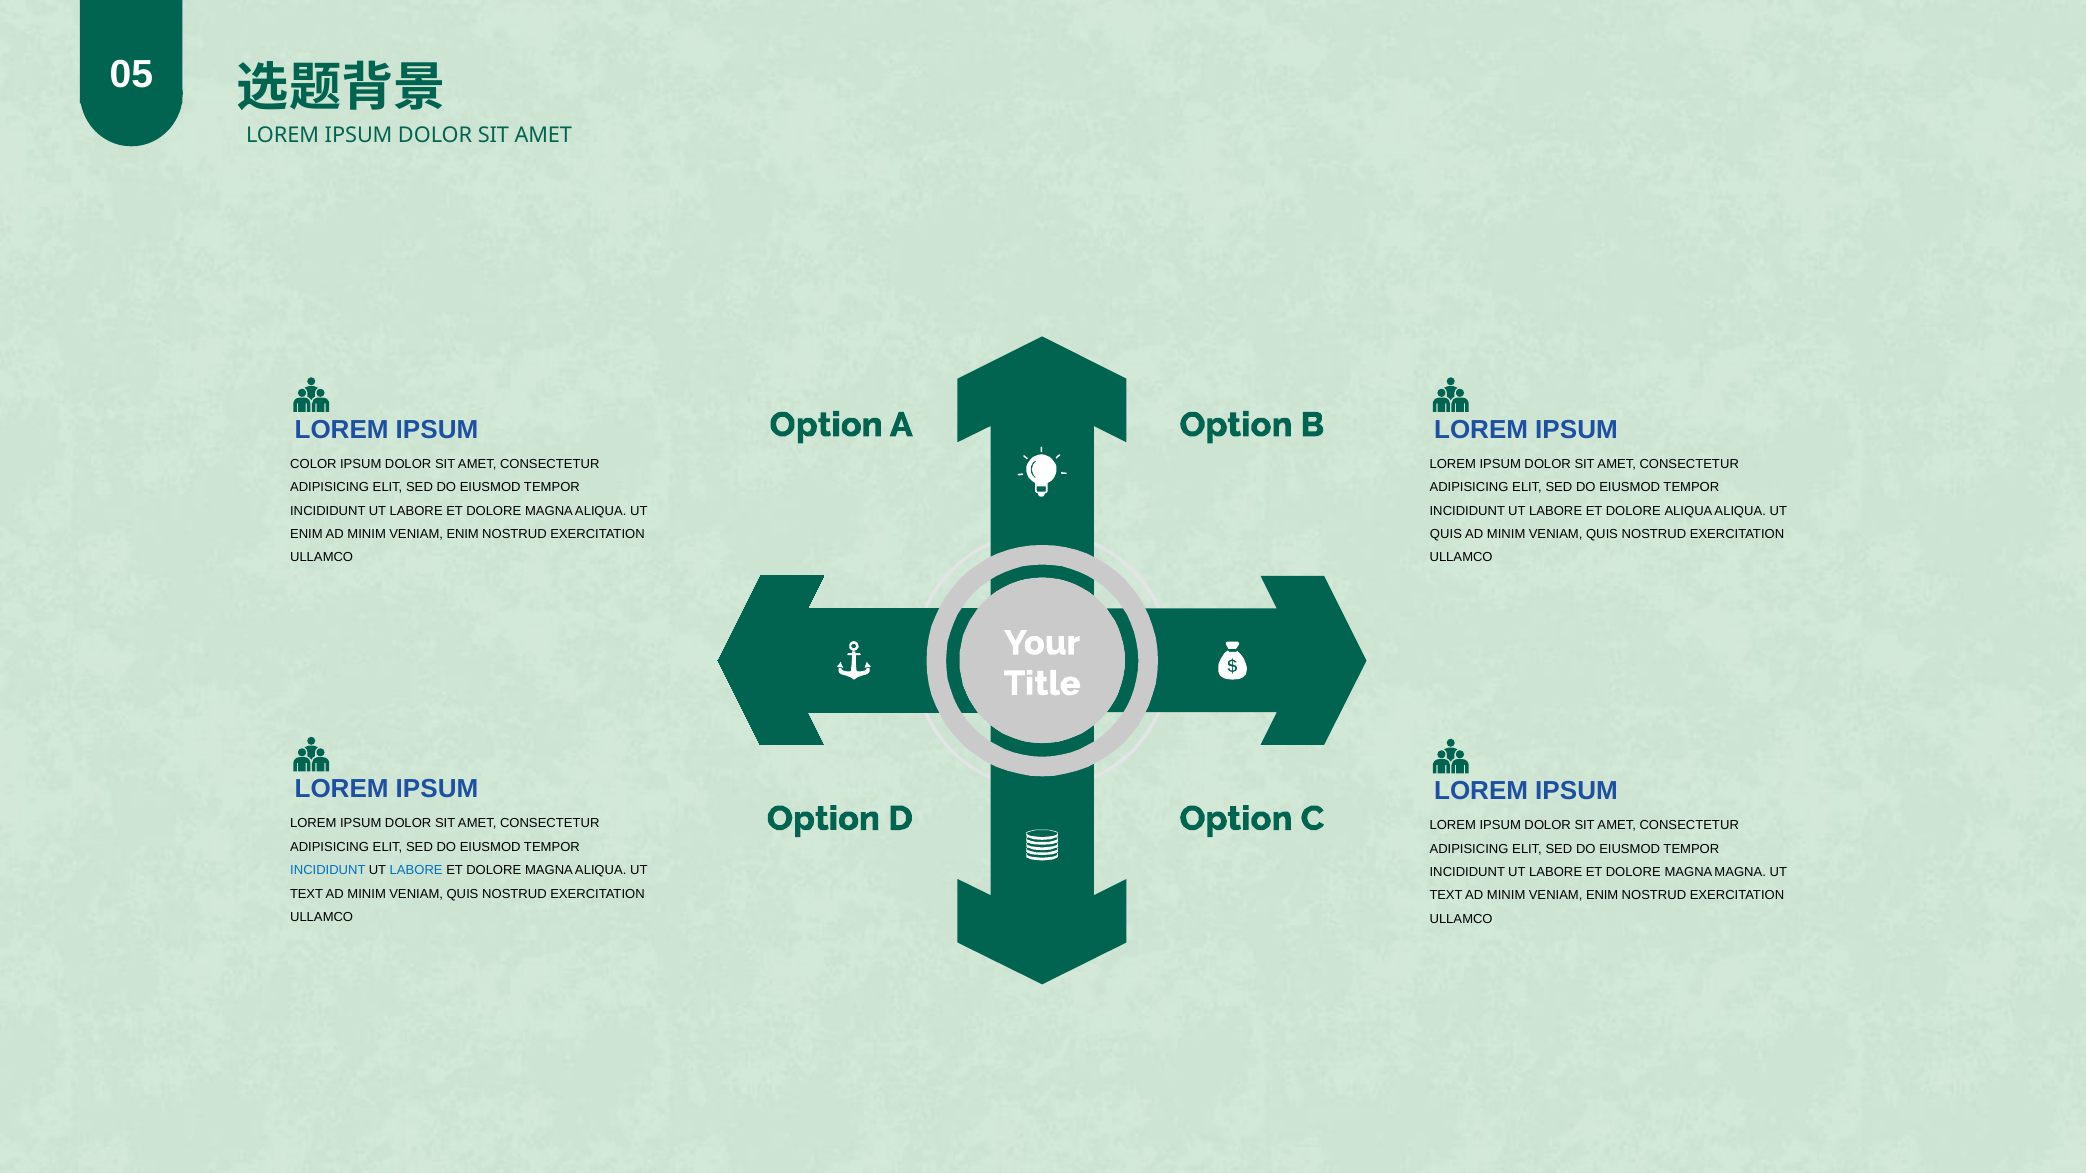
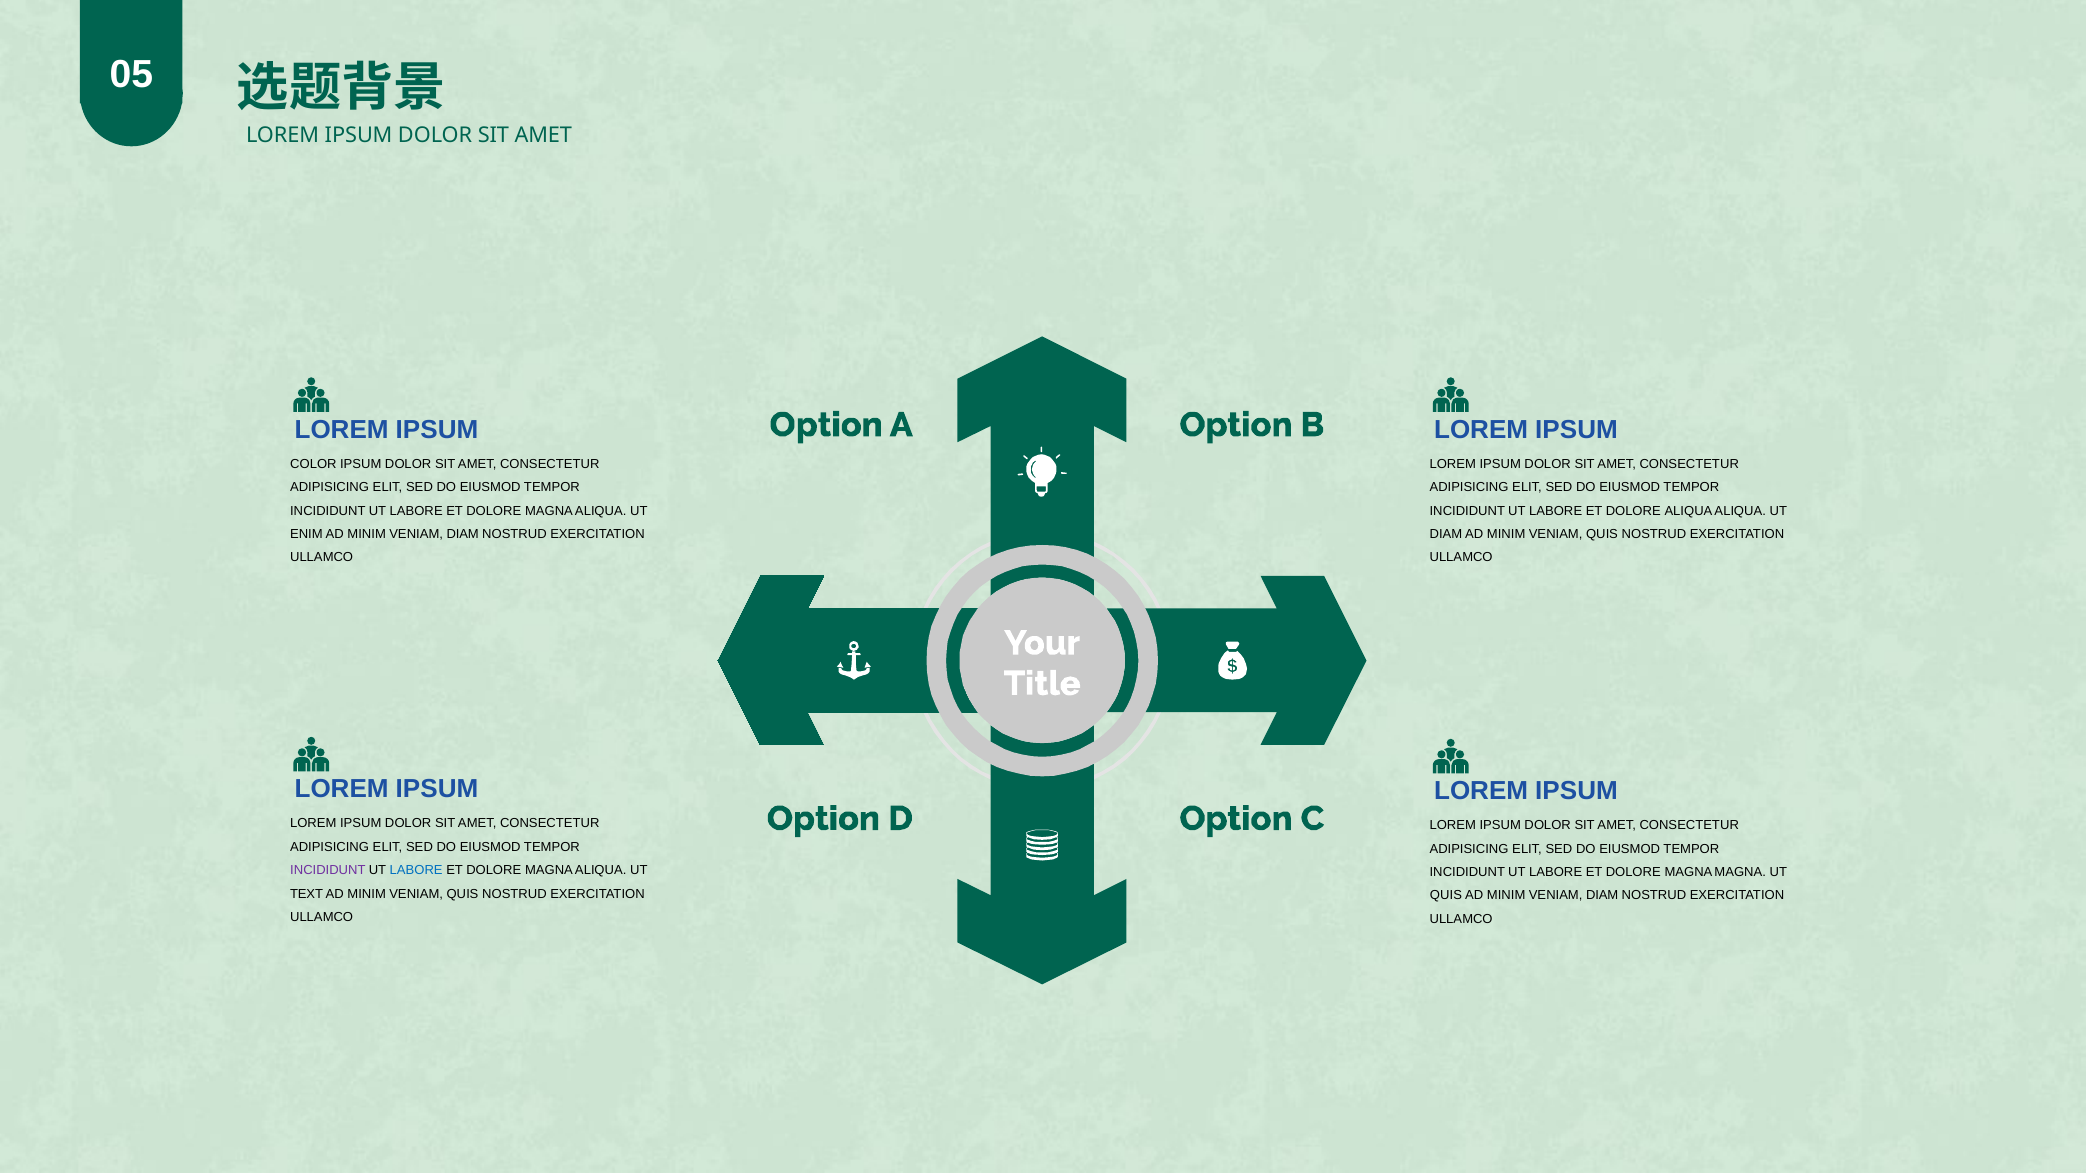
ENIM at (463, 534): ENIM -> DIAM
QUIS at (1446, 534): QUIS -> DIAM
INCIDIDUNT at (328, 871) colour: blue -> purple
TEXT at (1446, 896): TEXT -> QUIS
ENIM at (1602, 896): ENIM -> DIAM
